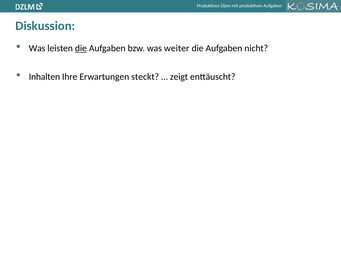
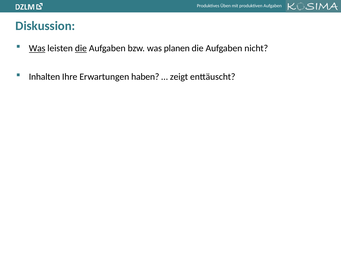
Was at (37, 48) underline: none -> present
weiter: weiter -> planen
steckt: steckt -> haben
